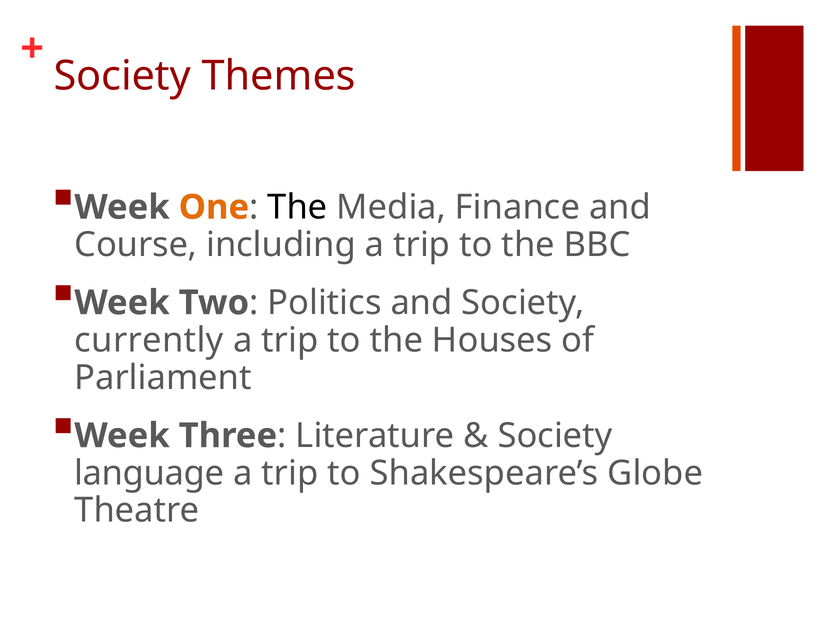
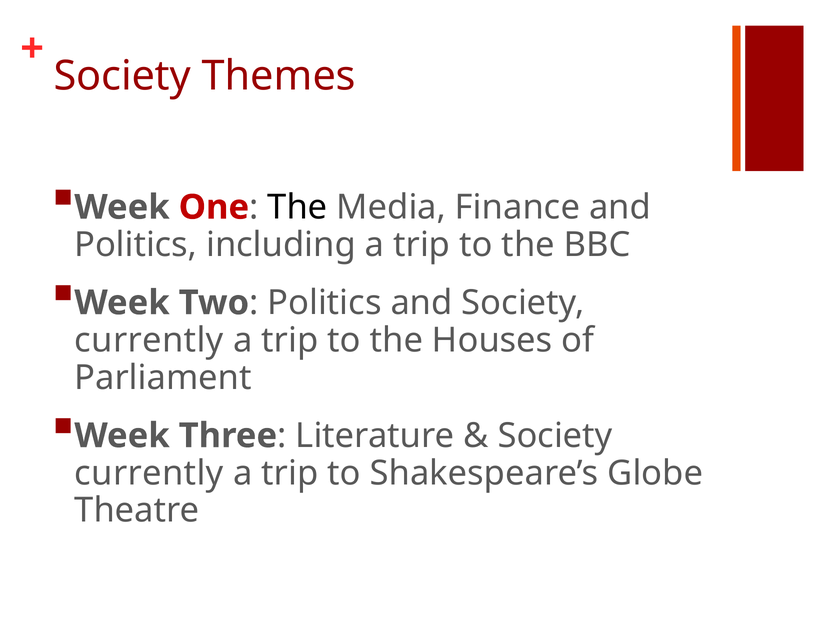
One colour: orange -> red
Course at (136, 244): Course -> Politics
language at (149, 473): language -> currently
